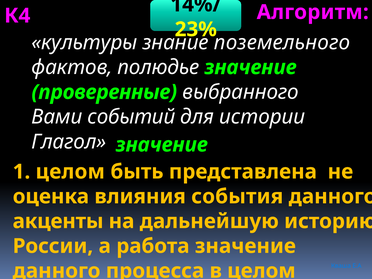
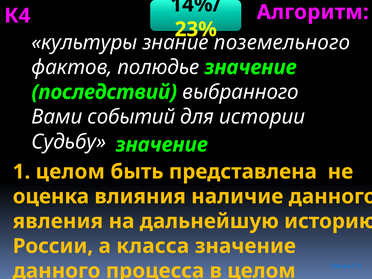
проверенные: проверенные -> последствий
Глагол: Глагол -> Судьбу
события: события -> наличие
акценты: акценты -> явления
работа: работа -> класса
